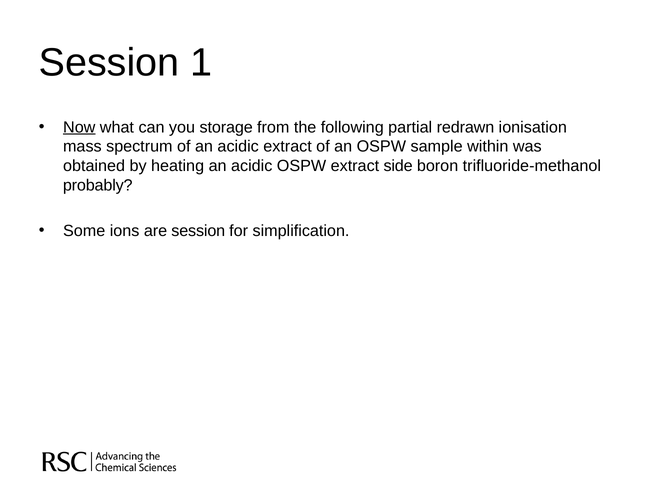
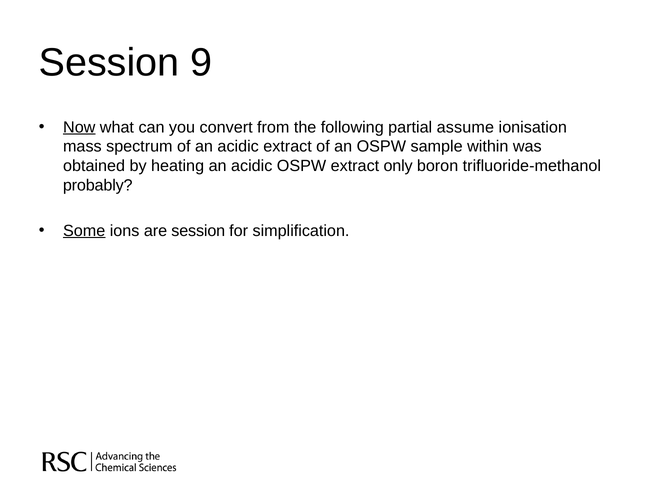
1: 1 -> 9
storage: storage -> convert
redrawn: redrawn -> assume
side: side -> only
Some underline: none -> present
